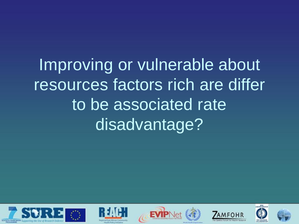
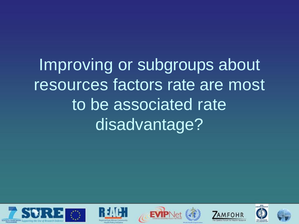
vulnerable: vulnerable -> subgroups
factors rich: rich -> rate
differ: differ -> most
